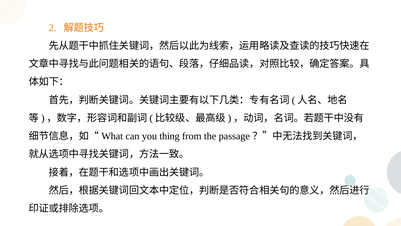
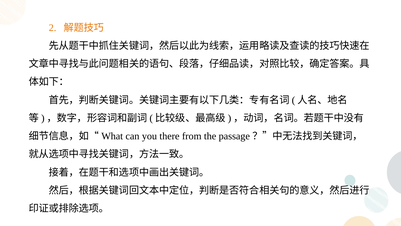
thing: thing -> there
